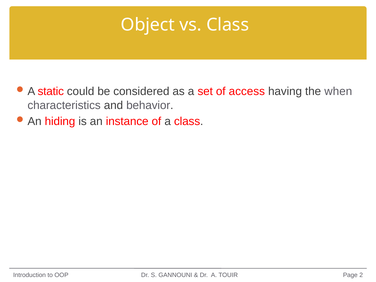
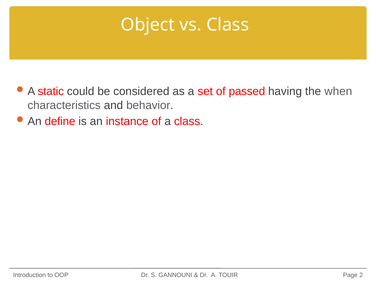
access: access -> passed
hiding: hiding -> define
